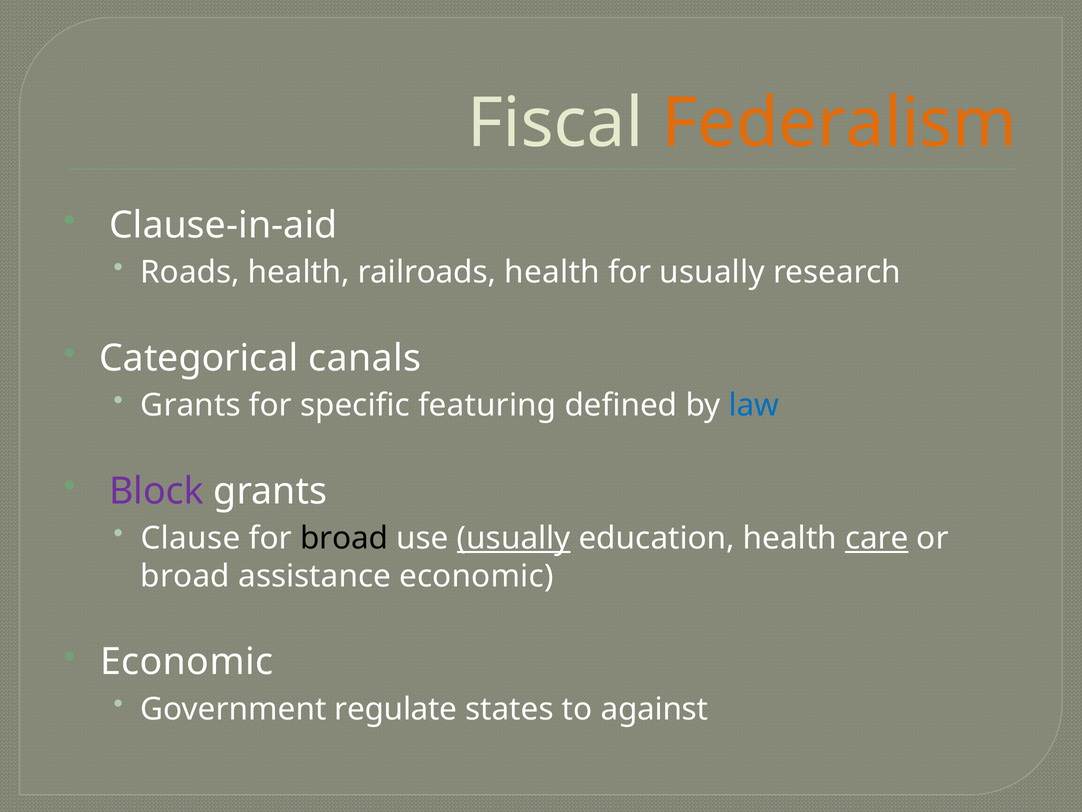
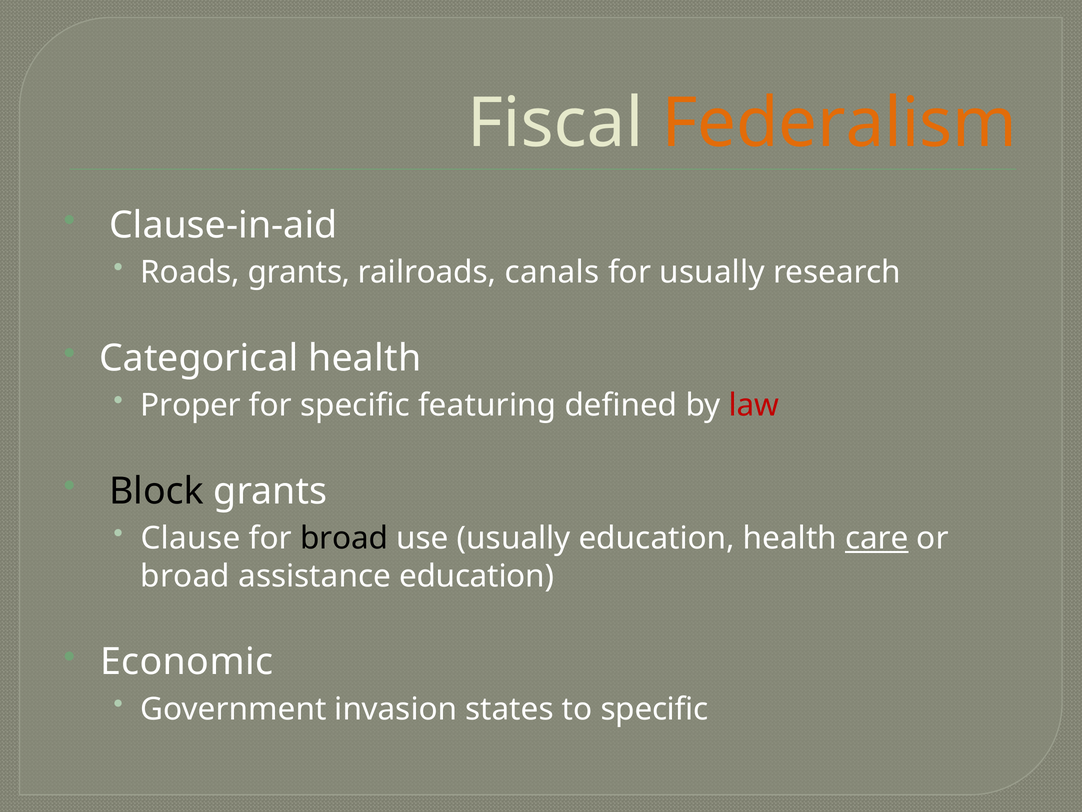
Roads health: health -> grants
railroads health: health -> canals
Categorical canals: canals -> health
Grants at (191, 405): Grants -> Proper
law colour: blue -> red
Block colour: purple -> black
usually at (514, 538) underline: present -> none
assistance economic: economic -> education
regulate: regulate -> invasion
to against: against -> specific
